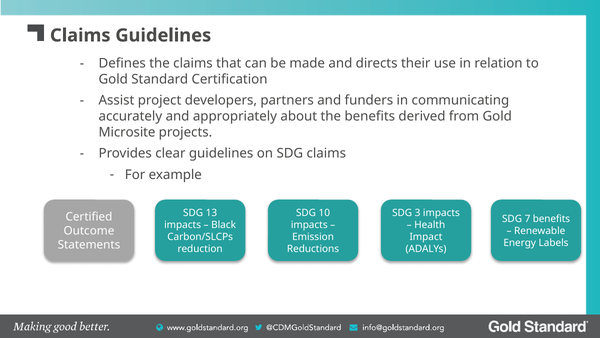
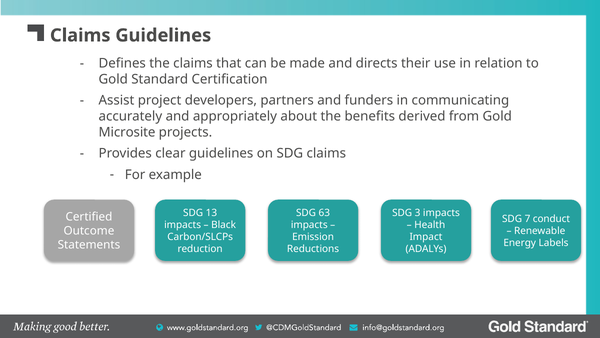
10: 10 -> 63
7 benefits: benefits -> conduct
